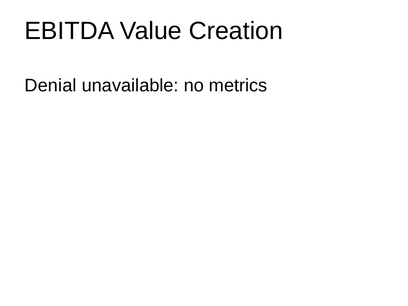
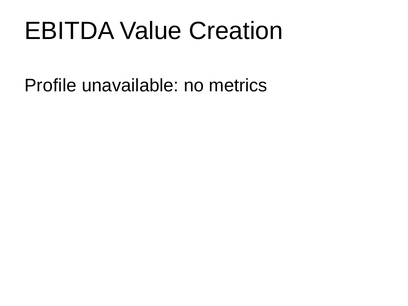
Denial: Denial -> Profile
